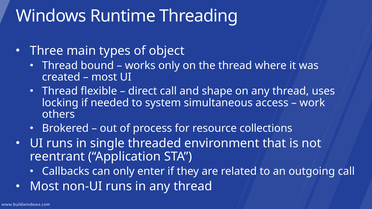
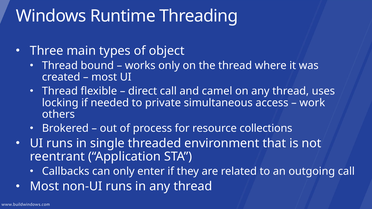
shape: shape -> camel
system: system -> private
